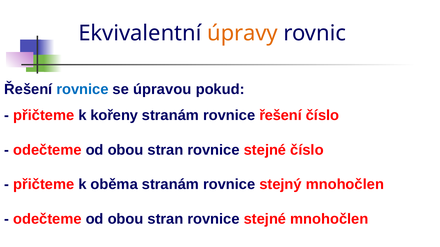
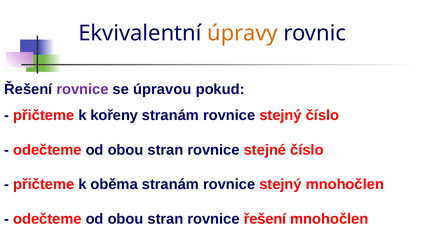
rovnice at (82, 90) colour: blue -> purple
řešení at (281, 116): řešení -> stejný
stejné at (265, 219): stejné -> řešení
